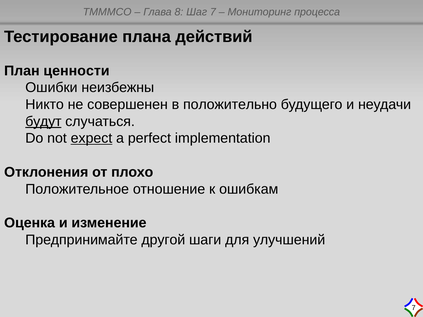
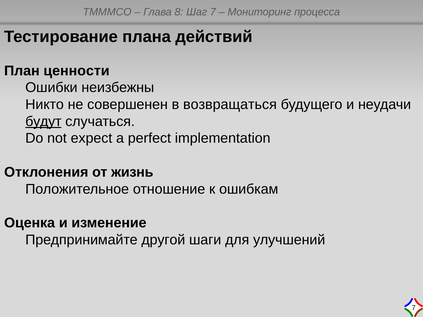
положительно: положительно -> возвращаться
expect underline: present -> none
плохо: плохо -> жизнь
